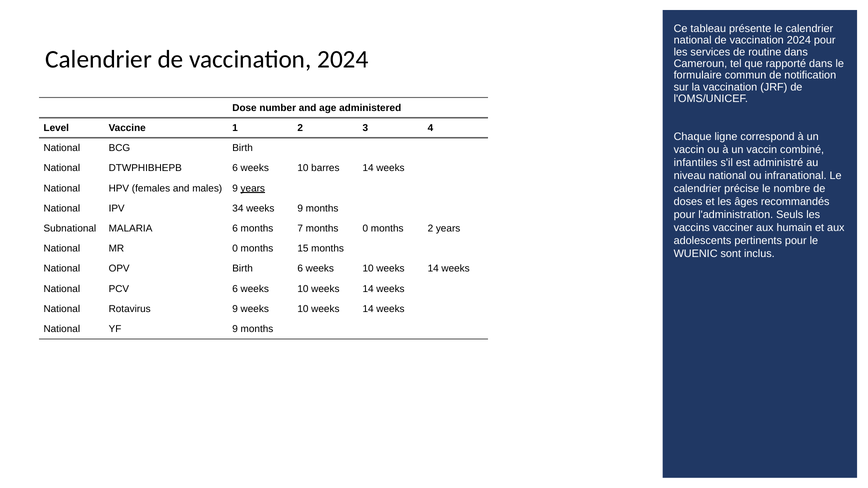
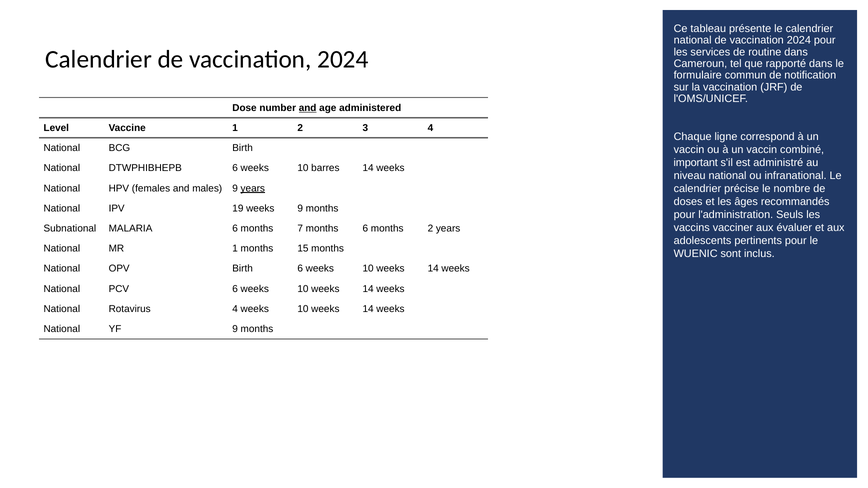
and at (308, 108) underline: none -> present
infantiles: infantiles -> important
34: 34 -> 19
humain: humain -> évaluer
months 0: 0 -> 6
MR 0: 0 -> 1
Rotavirus 9: 9 -> 4
